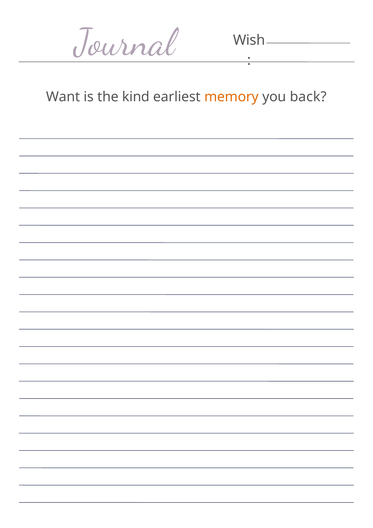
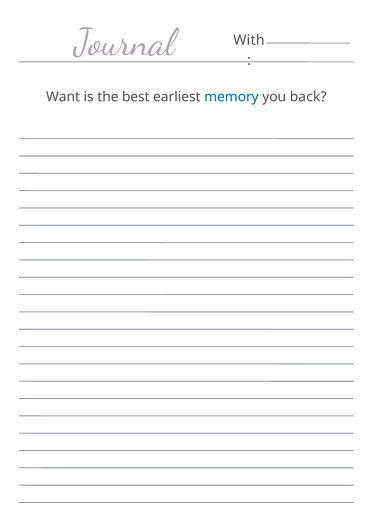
Wish: Wish -> With
kind: kind -> best
memory colour: orange -> blue
